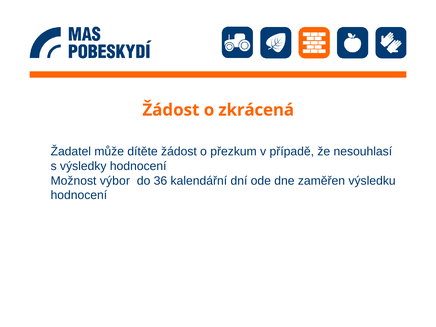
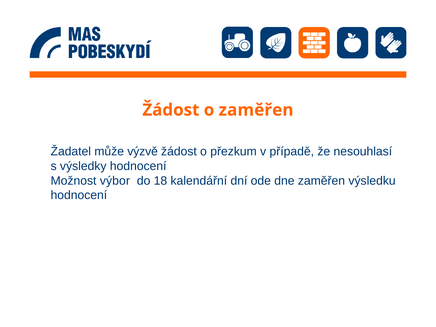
o zkrácená: zkrácená -> zaměřen
dítěte: dítěte -> výzvě
36: 36 -> 18
